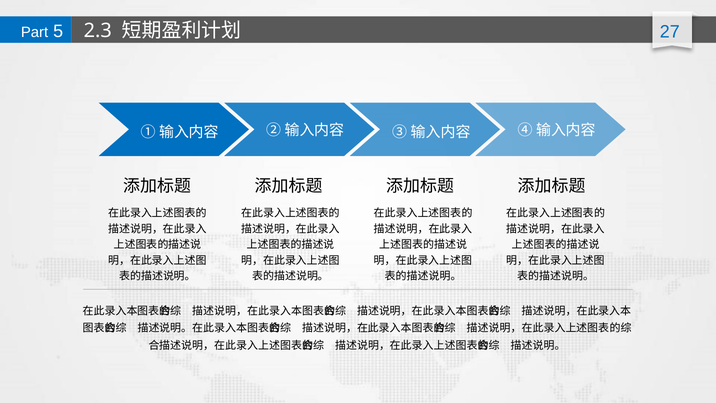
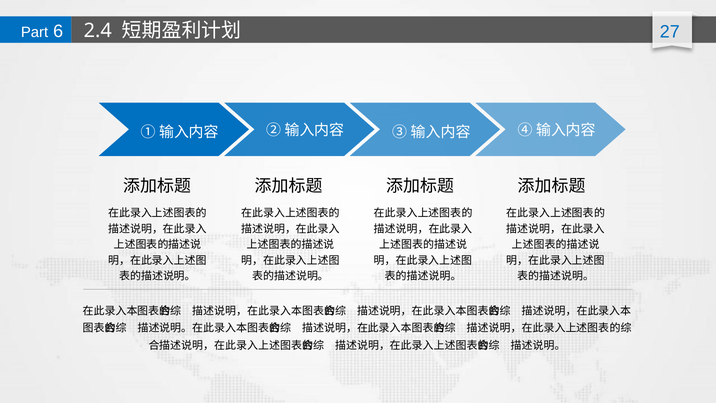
2.3: 2.3 -> 2.4
5: 5 -> 6
